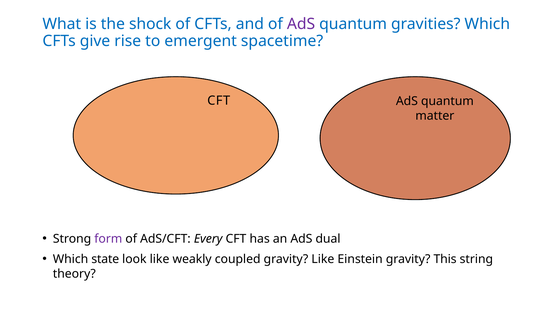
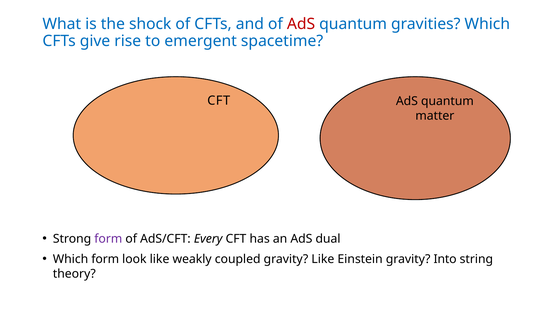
AdS at (301, 24) colour: purple -> red
Which state: state -> form
This: This -> Into
